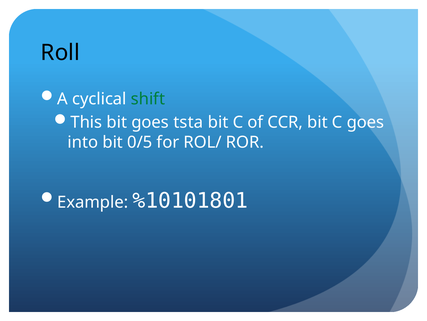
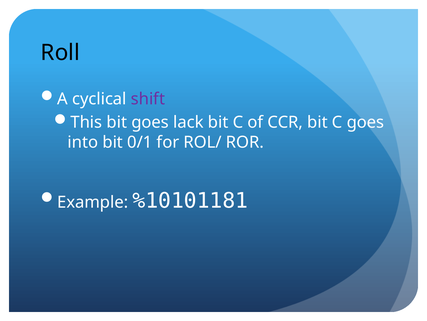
shift colour: green -> purple
tsta: tsta -> lack
0/5: 0/5 -> 0/1
%10101801: %10101801 -> %10101181
